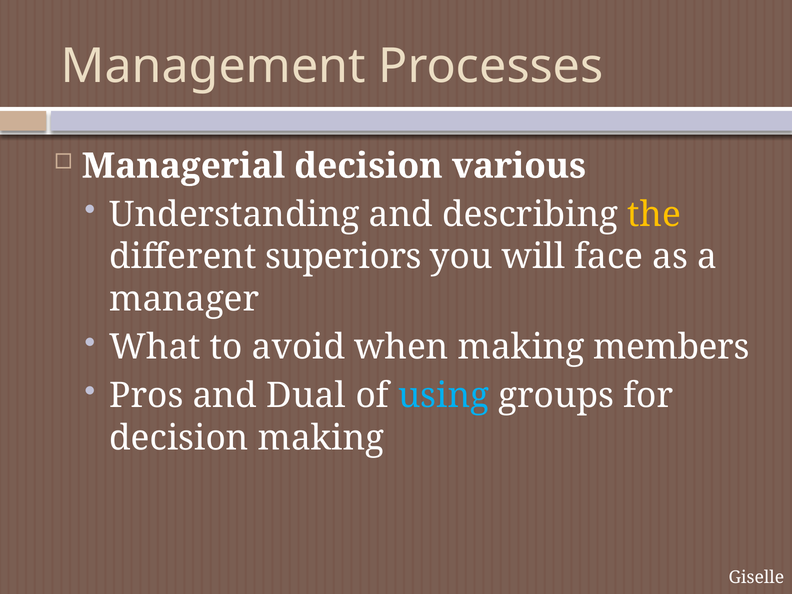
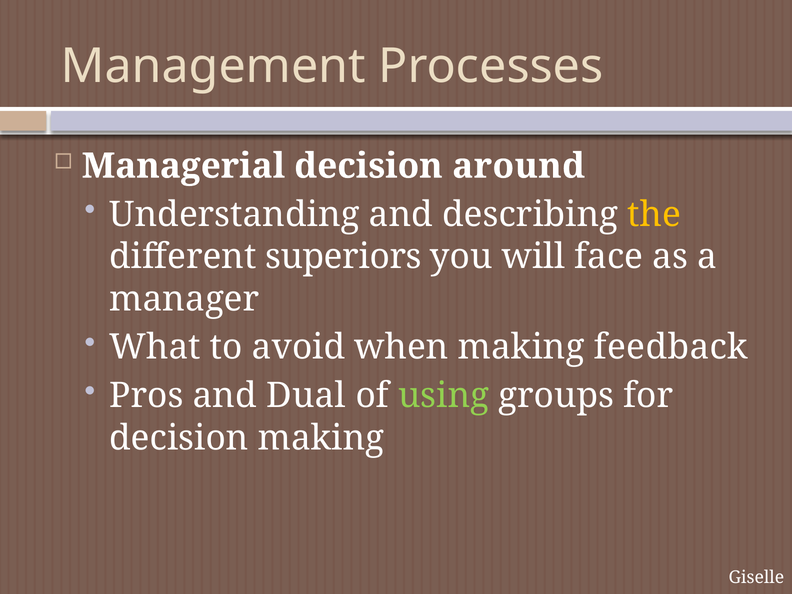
various: various -> around
members: members -> feedback
using colour: light blue -> light green
